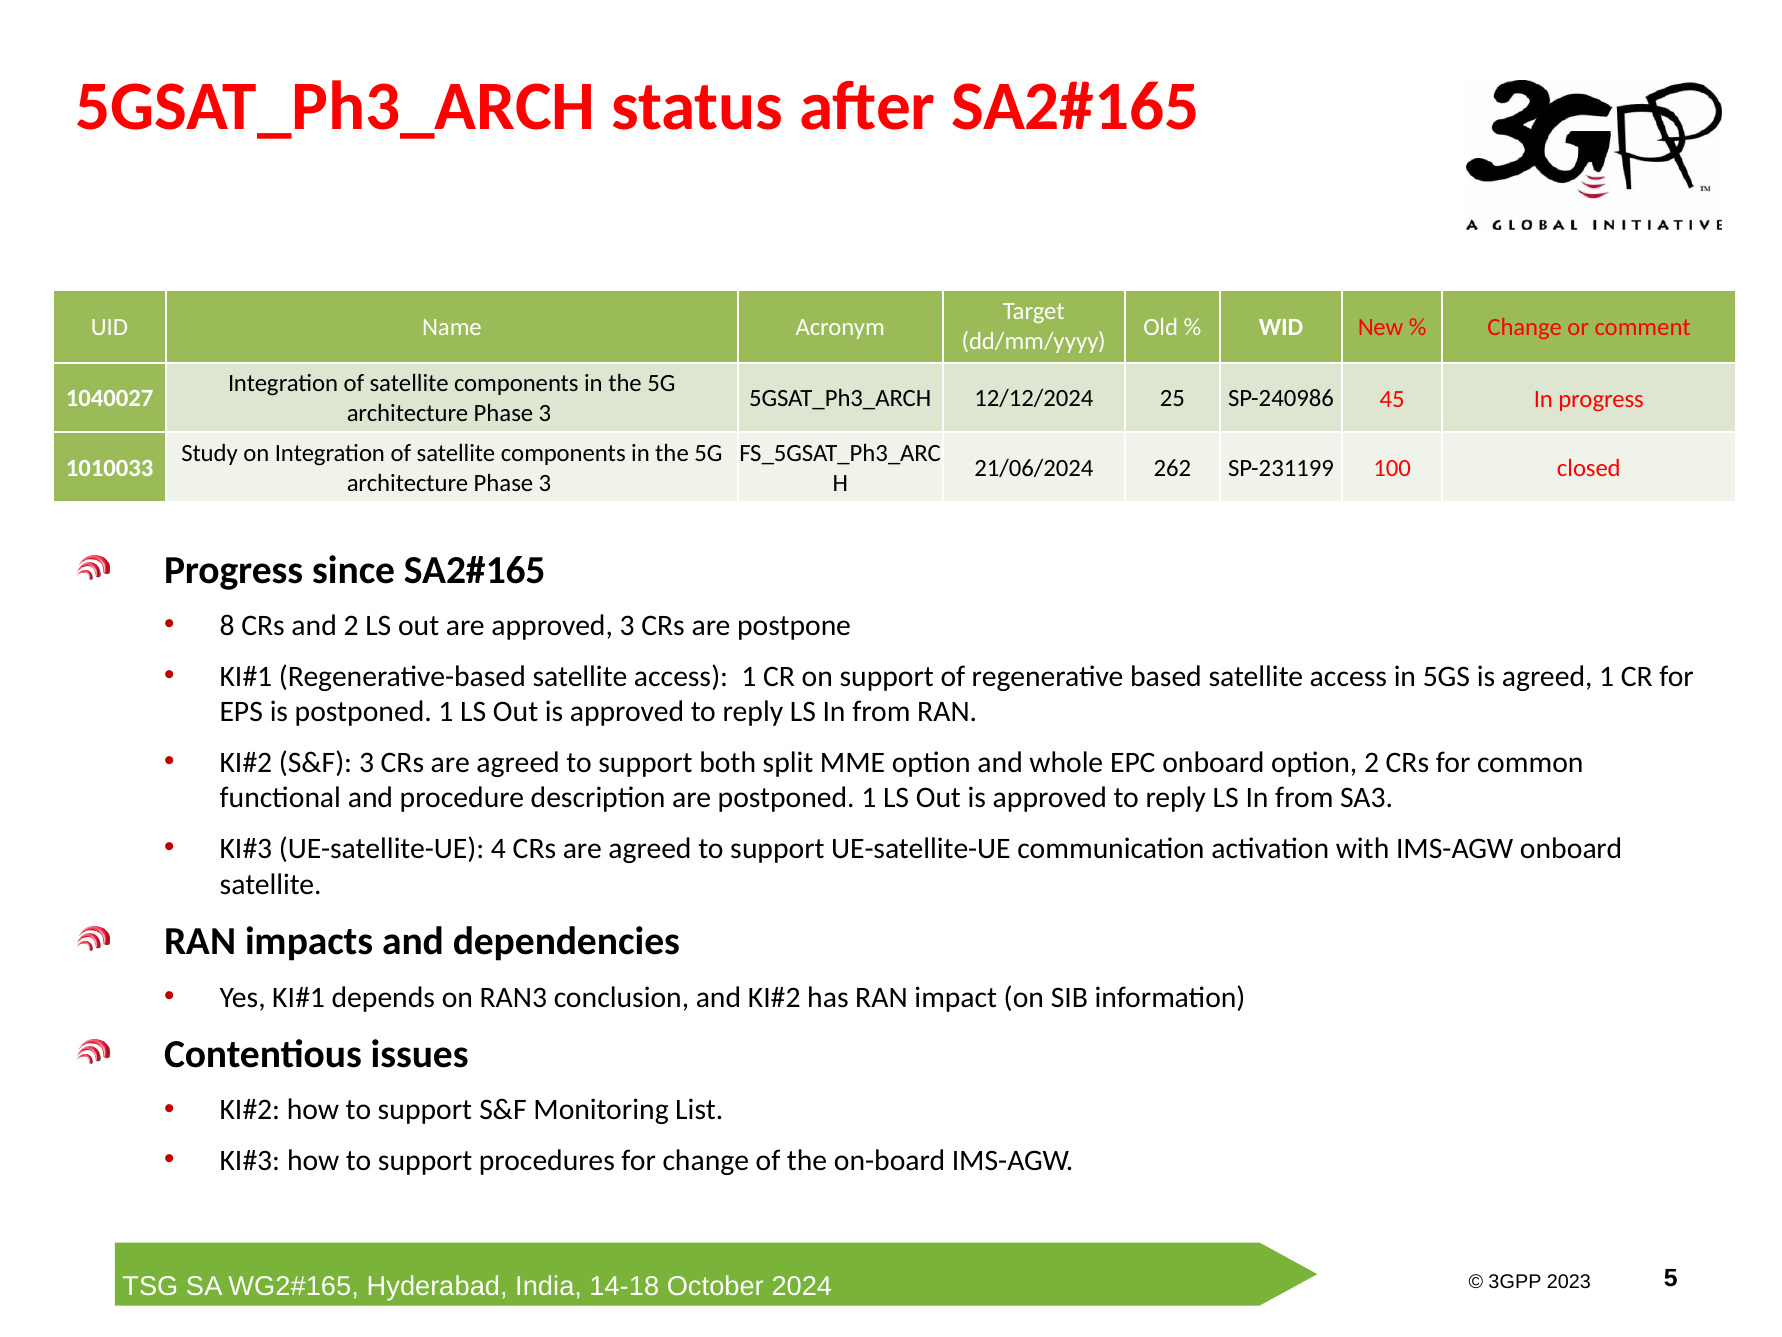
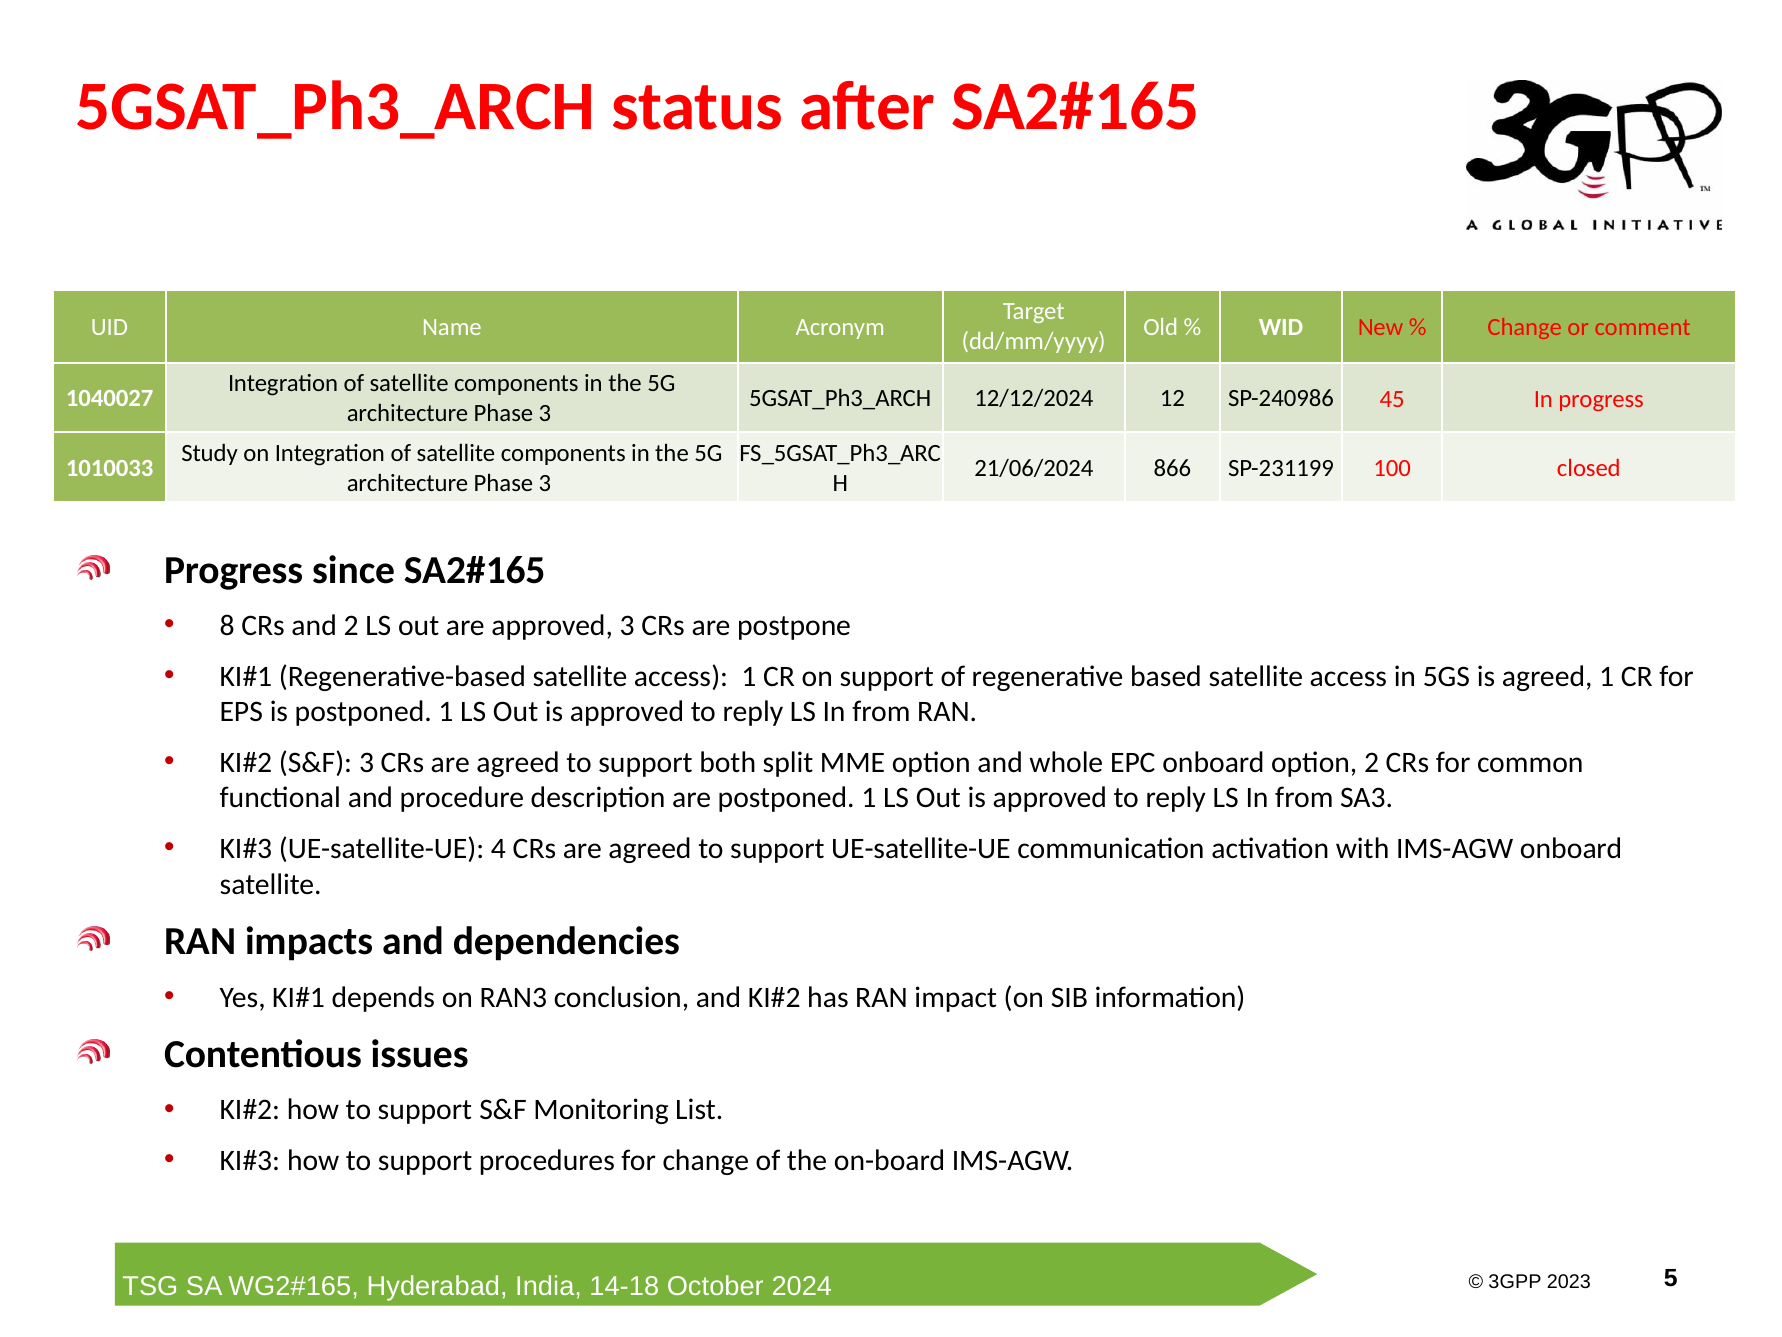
25: 25 -> 12
262: 262 -> 866
